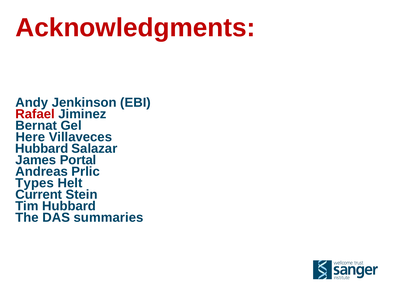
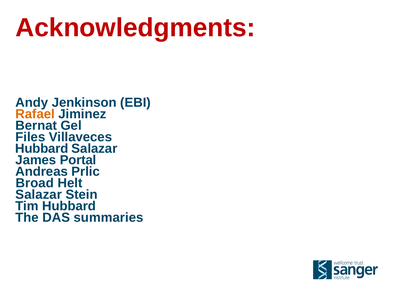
Rafael colour: red -> orange
Here: Here -> Files
Types: Types -> Broad
Current at (39, 194): Current -> Salazar
